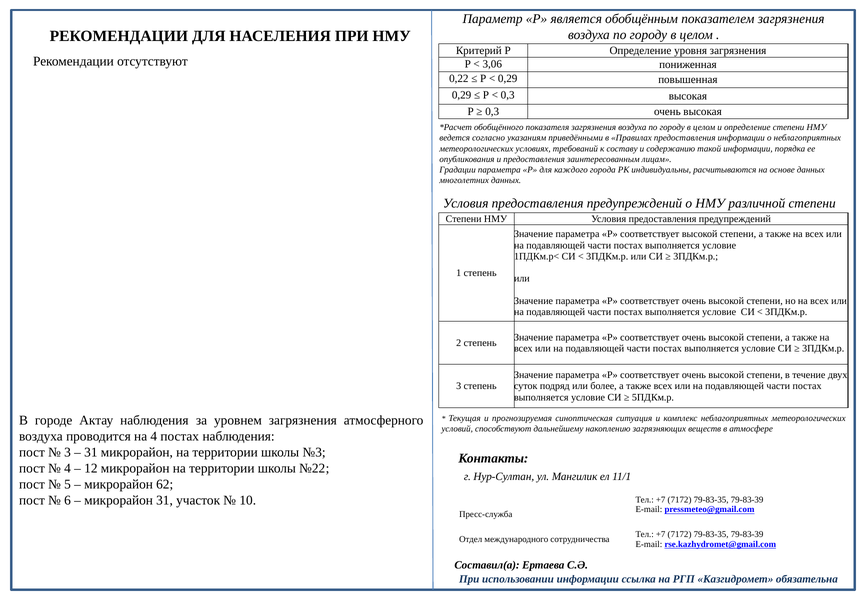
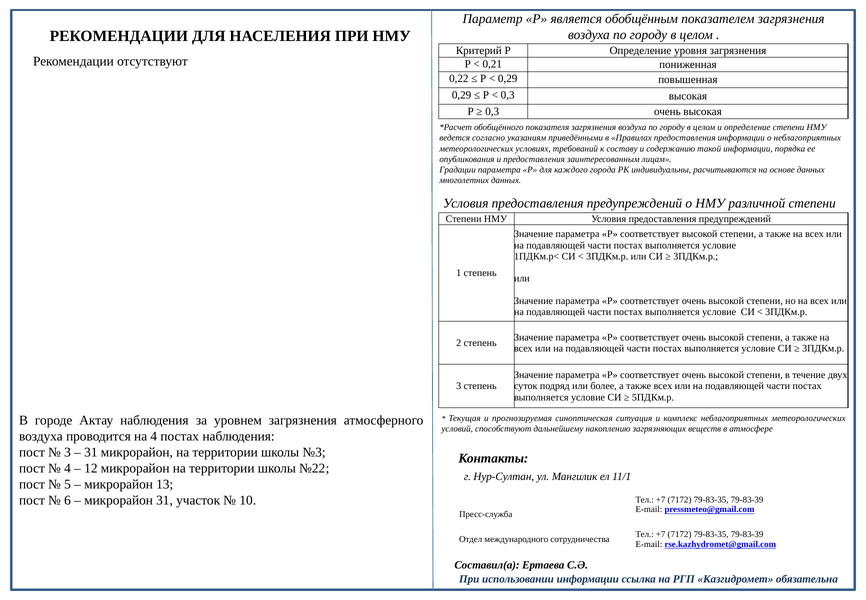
3,06: 3,06 -> 0,21
62: 62 -> 13
